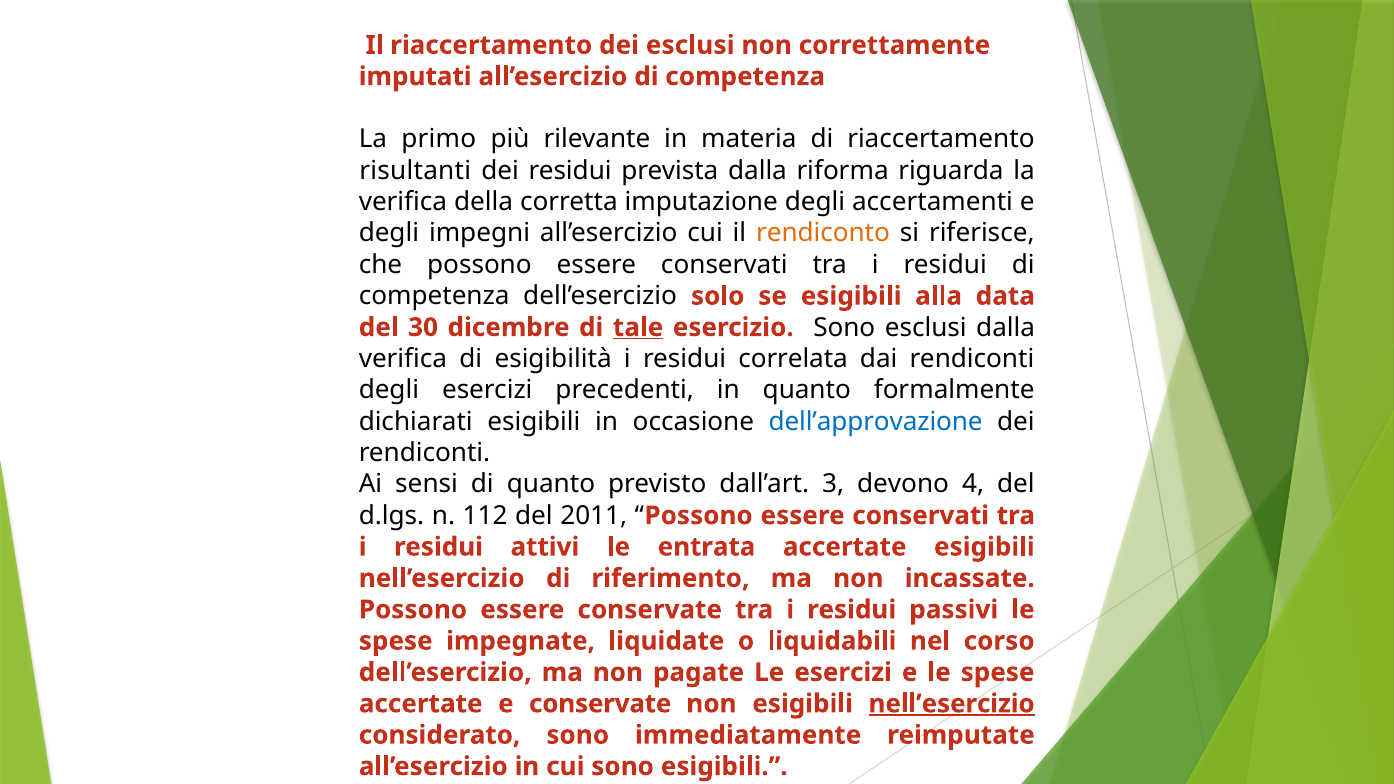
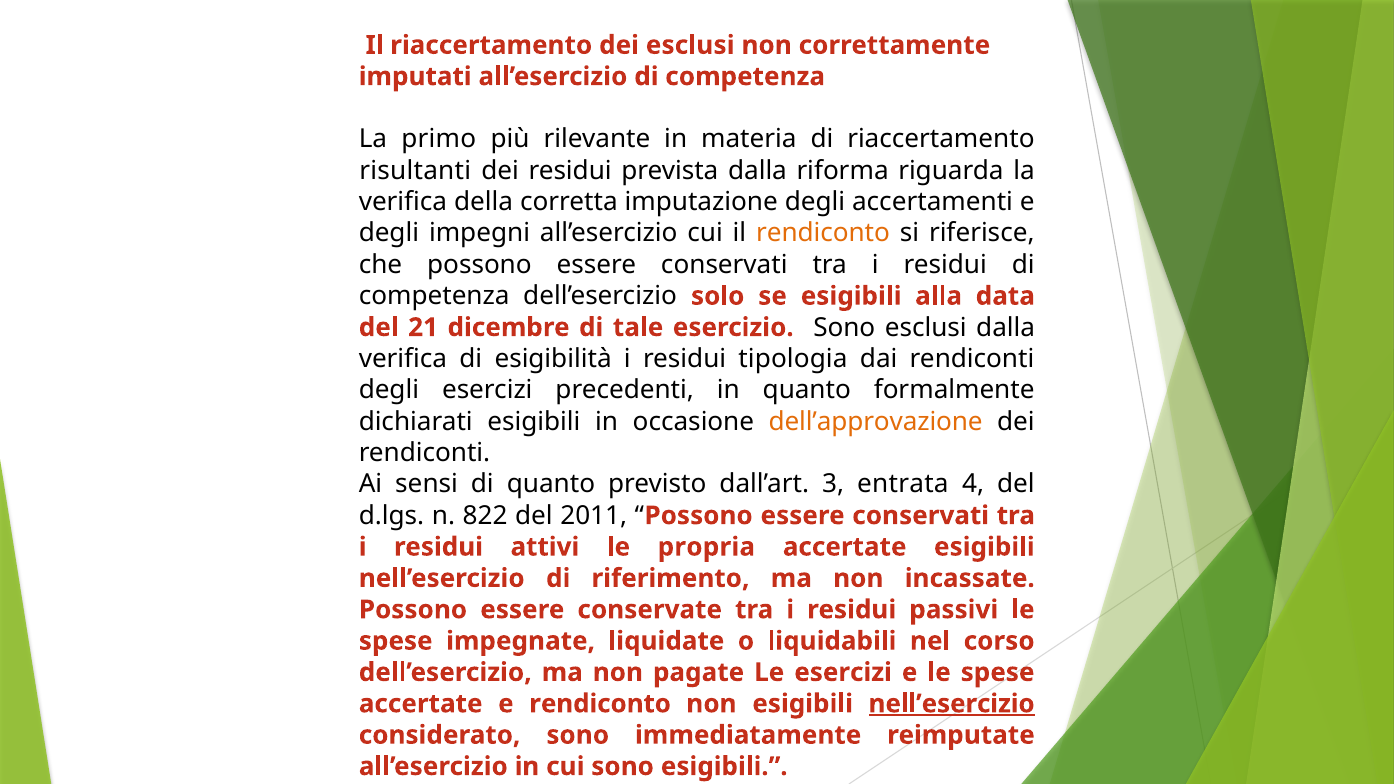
30: 30 -> 21
tale underline: present -> none
correlata: correlata -> tipologia
dell’approvazione colour: blue -> orange
devono: devono -> entrata
112: 112 -> 822
entrata: entrata -> propria
e conservate: conservate -> rendiconto
